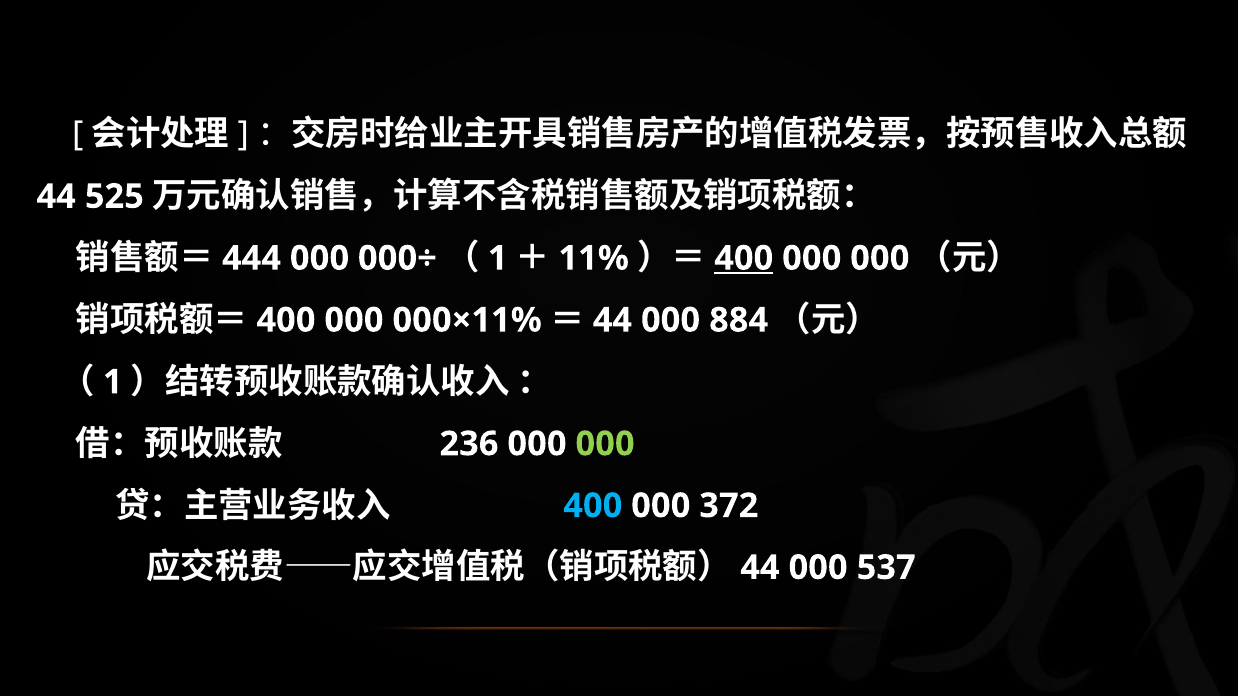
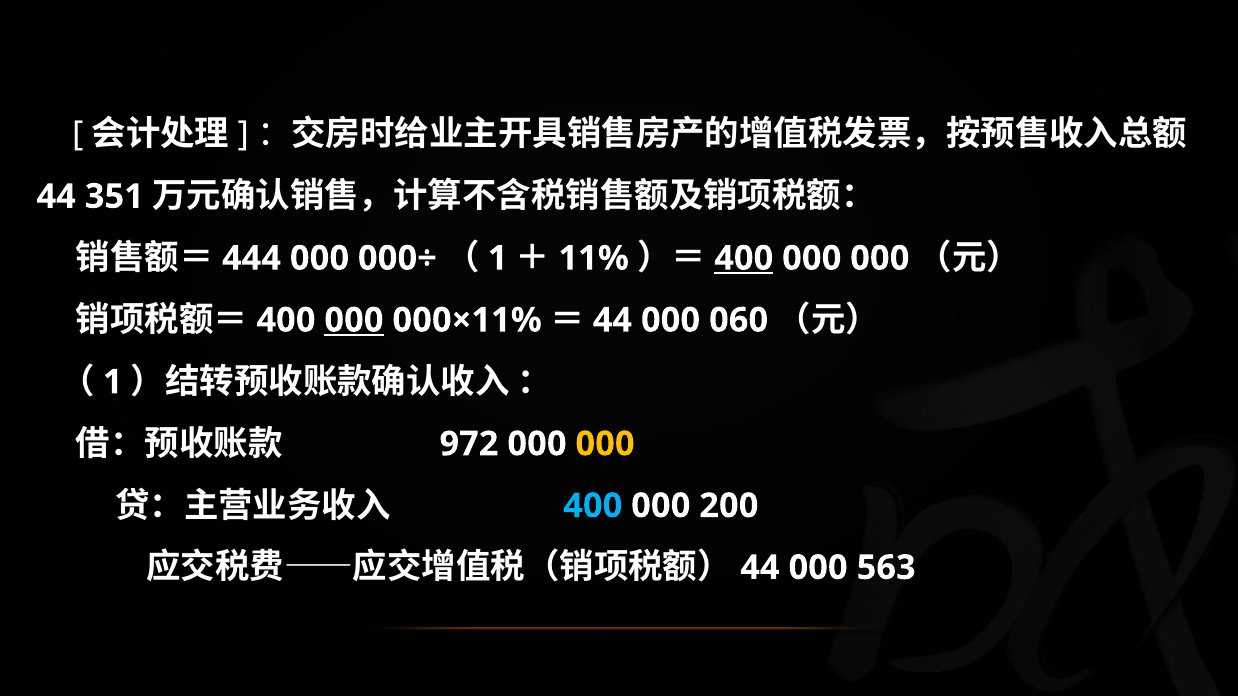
525: 525 -> 351
000 at (354, 320) underline: none -> present
884: 884 -> 060
236: 236 -> 972
000 at (605, 444) colour: light green -> yellow
372: 372 -> 200
537: 537 -> 563
